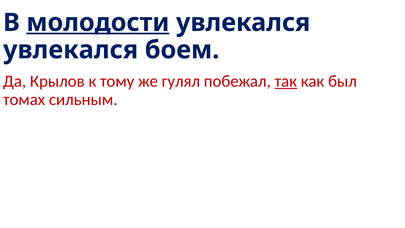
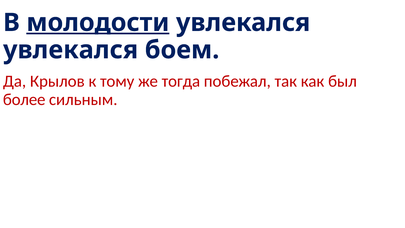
гулял: гулял -> тогда
так underline: present -> none
томах: томах -> более
